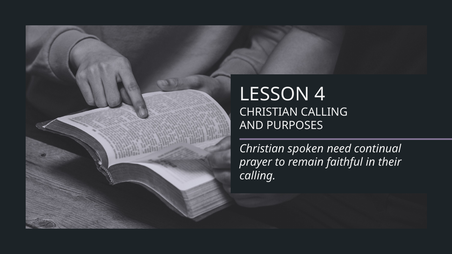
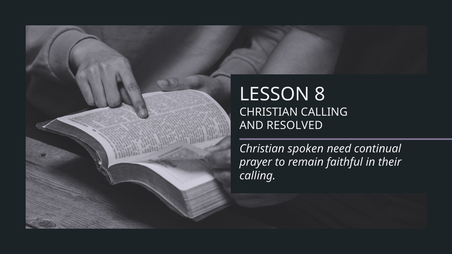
4: 4 -> 8
PURPOSES: PURPOSES -> RESOLVED
